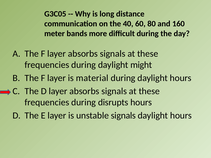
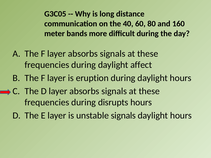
might: might -> affect
material: material -> eruption
